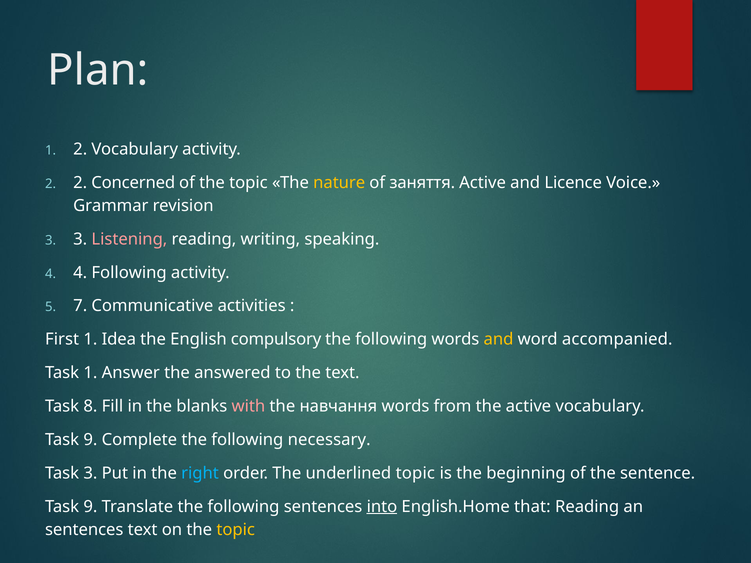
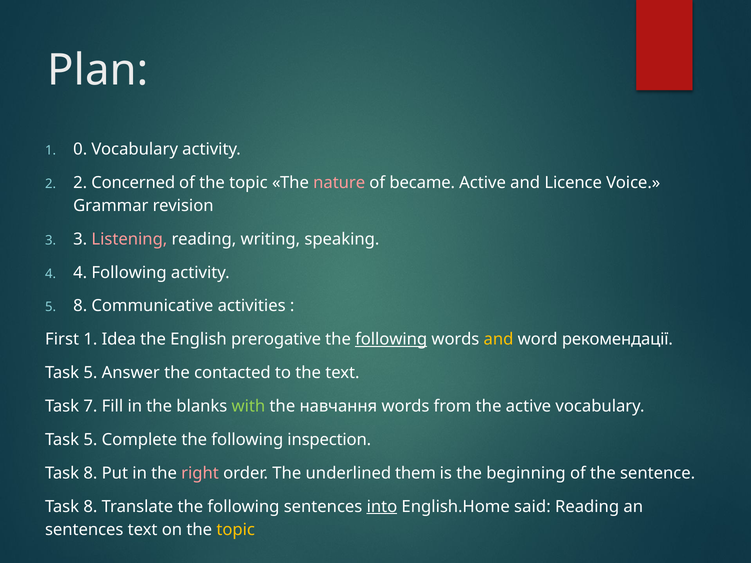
1 2: 2 -> 0
nature colour: yellow -> pink
заняття: заняття -> became
5 7: 7 -> 8
compulsory: compulsory -> prerogative
following at (391, 340) underline: none -> present
accompanied: accompanied -> рекомендації
1 at (90, 373): 1 -> 5
answered: answered -> contacted
8: 8 -> 7
with colour: pink -> light green
9 at (90, 440): 9 -> 5
necessary: necessary -> inspection
3 at (90, 473): 3 -> 8
right colour: light blue -> pink
underlined topic: topic -> them
9 at (90, 507): 9 -> 8
that: that -> said
